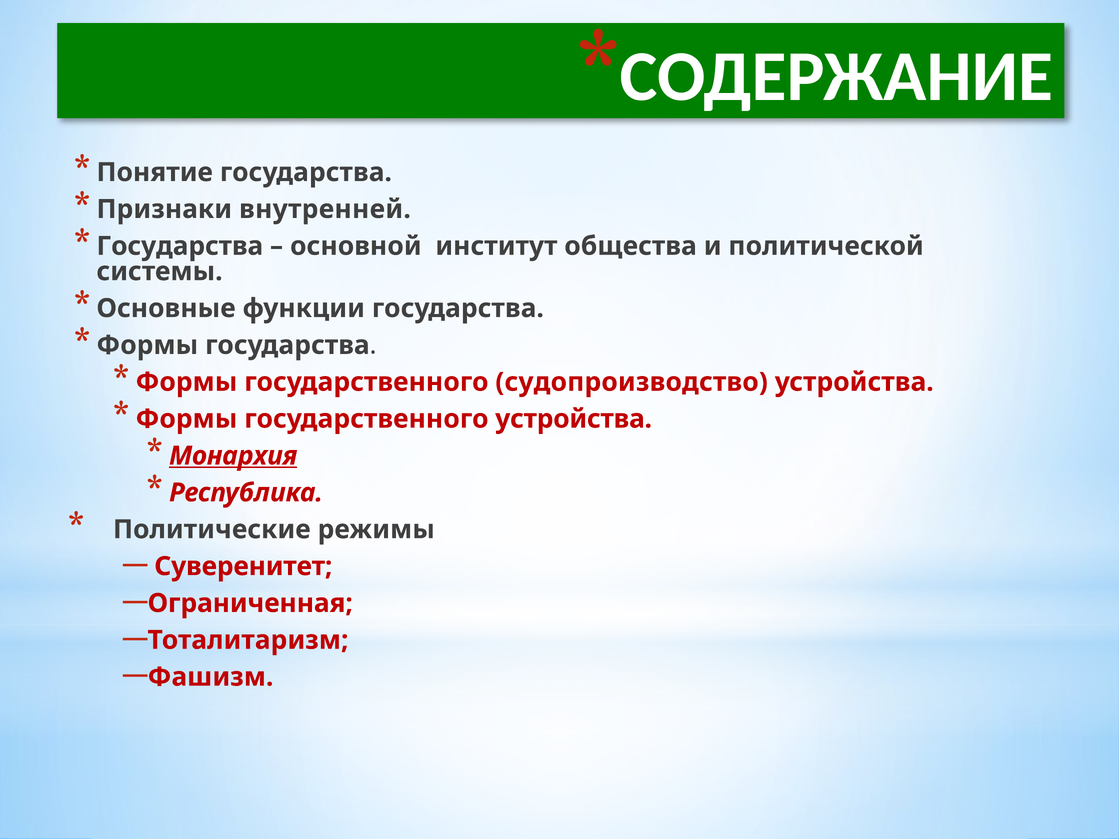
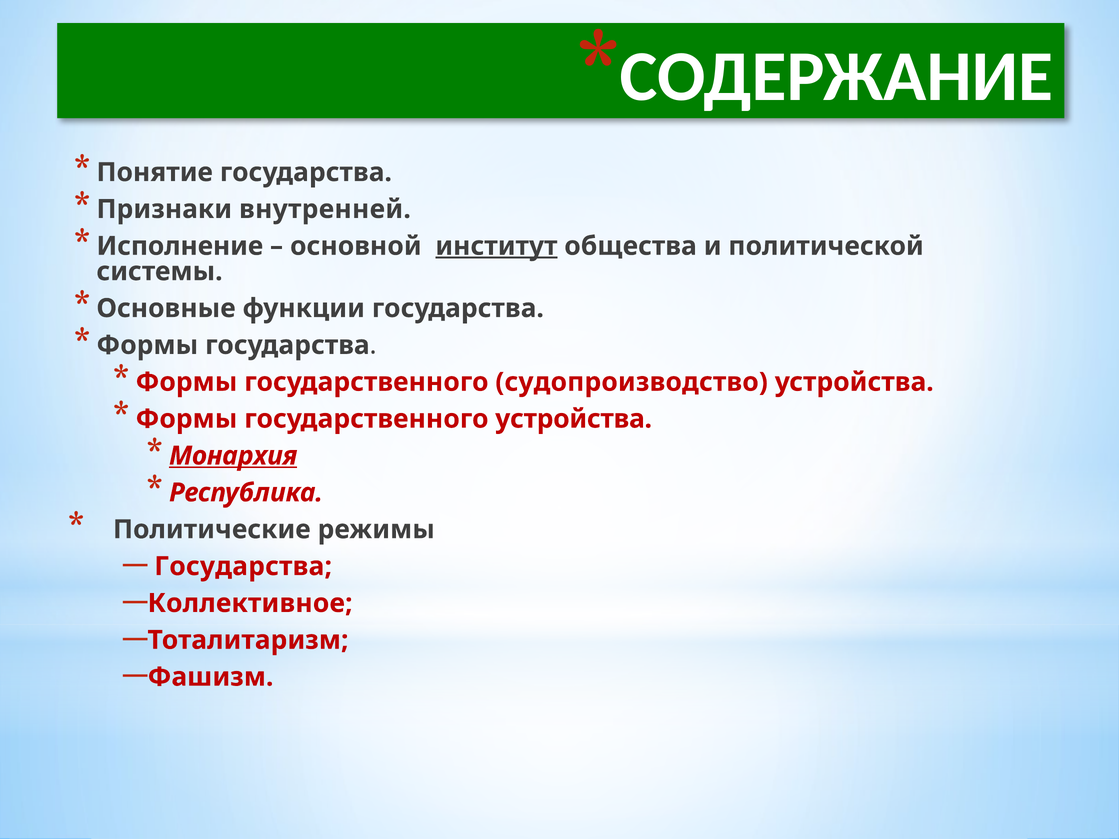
Государства at (180, 246): Государства -> Исполнение
институт underline: none -> present
Суверенитет at (243, 567): Суверенитет -> Государства
Ограниченная: Ограниченная -> Коллективное
